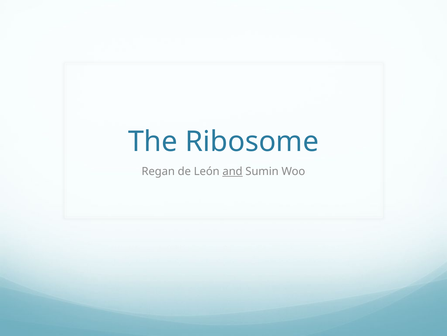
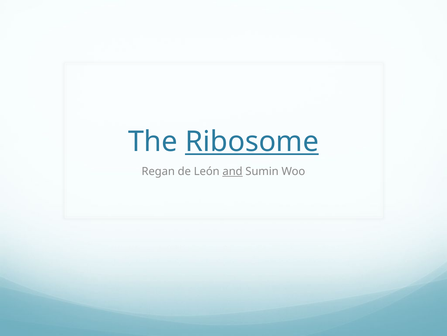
Ribosome underline: none -> present
